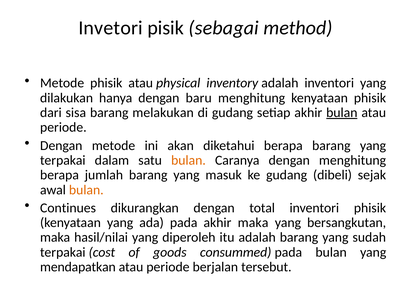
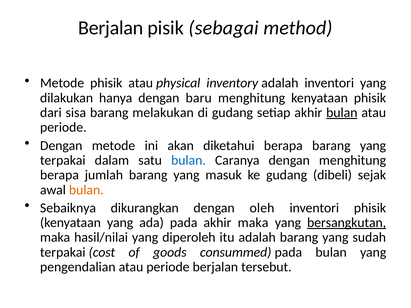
Invetori at (111, 28): Invetori -> Berjalan
bulan at (188, 160) colour: orange -> blue
Continues: Continues -> Sebaiknya
total: total -> oleh
bersangkutan underline: none -> present
mendapatkan: mendapatkan -> pengendalian
